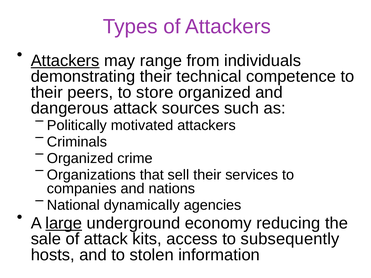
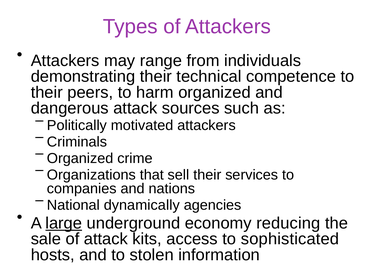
Attackers at (65, 61) underline: present -> none
store: store -> harm
subsequently: subsequently -> sophisticated
